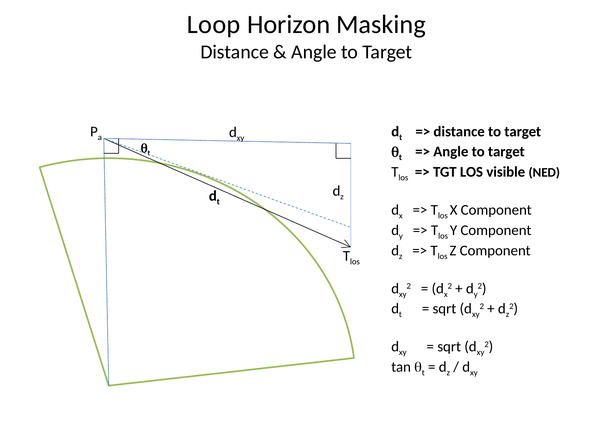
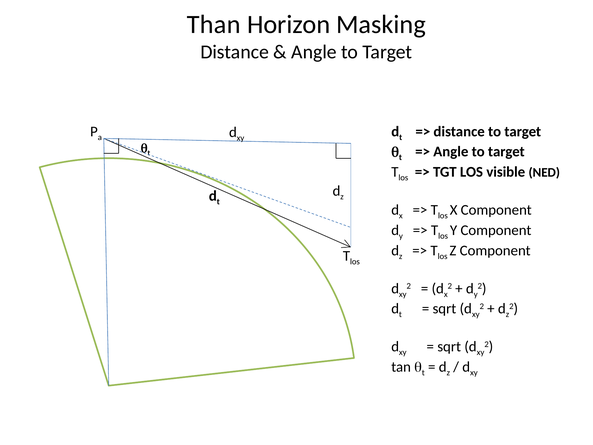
Loop: Loop -> Than
